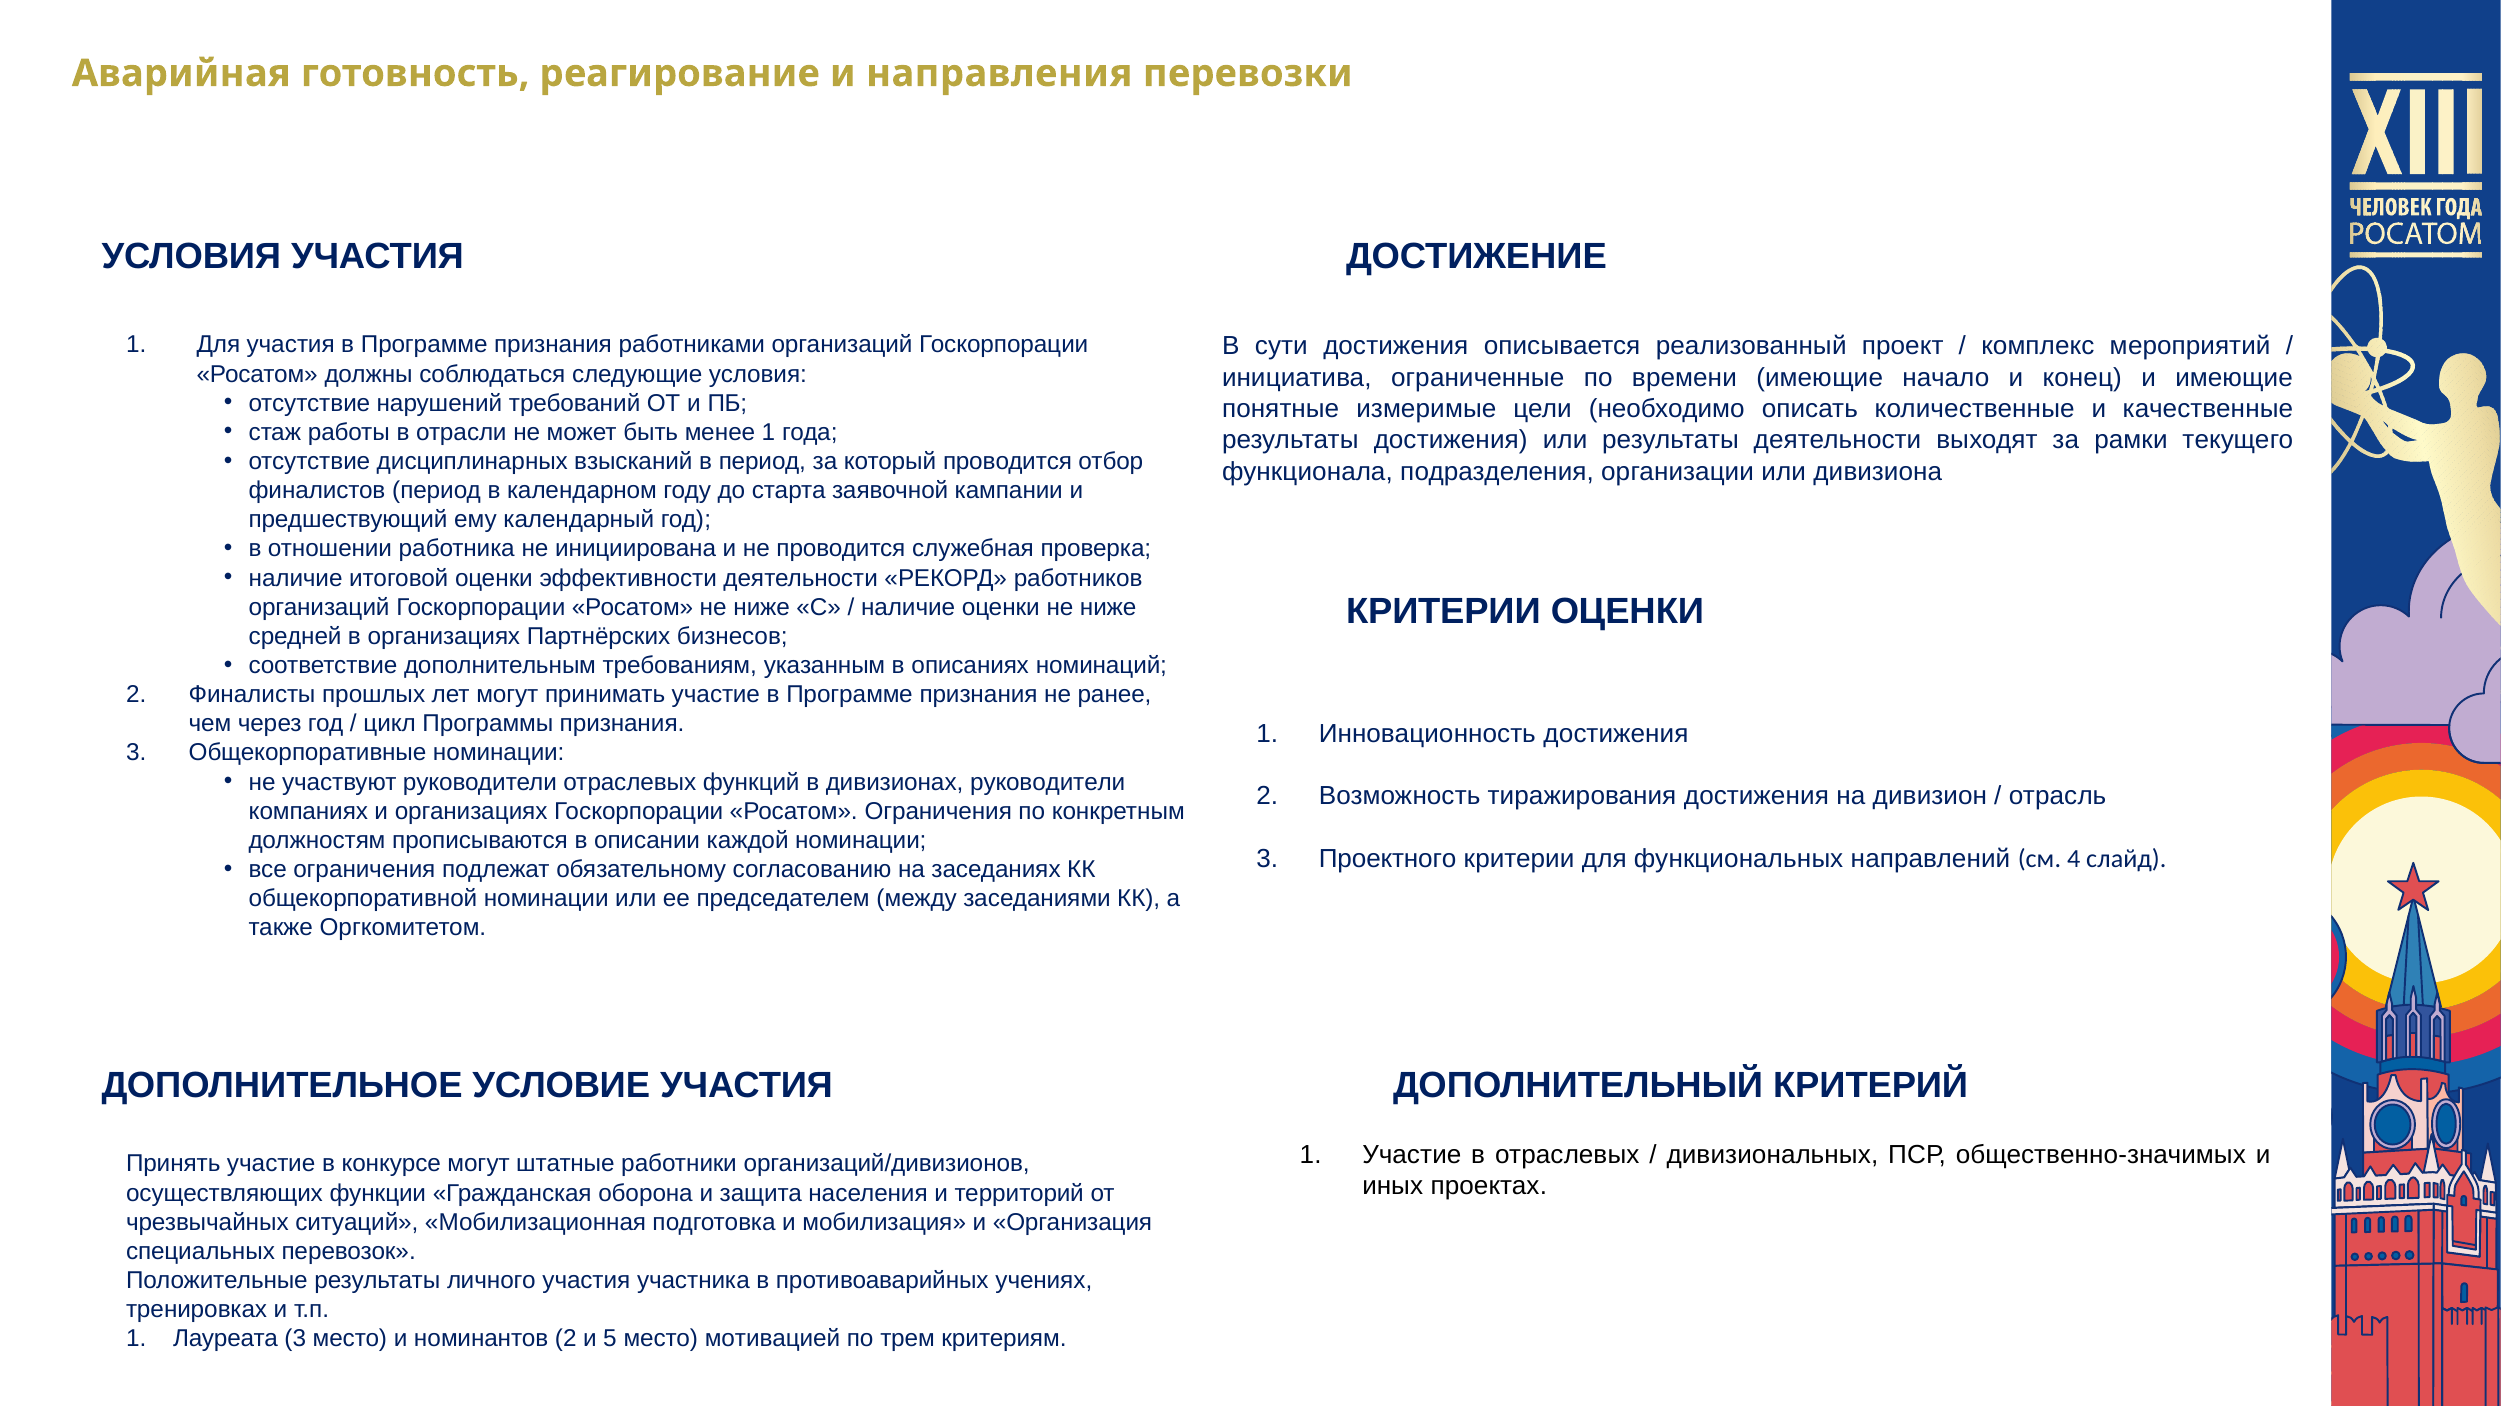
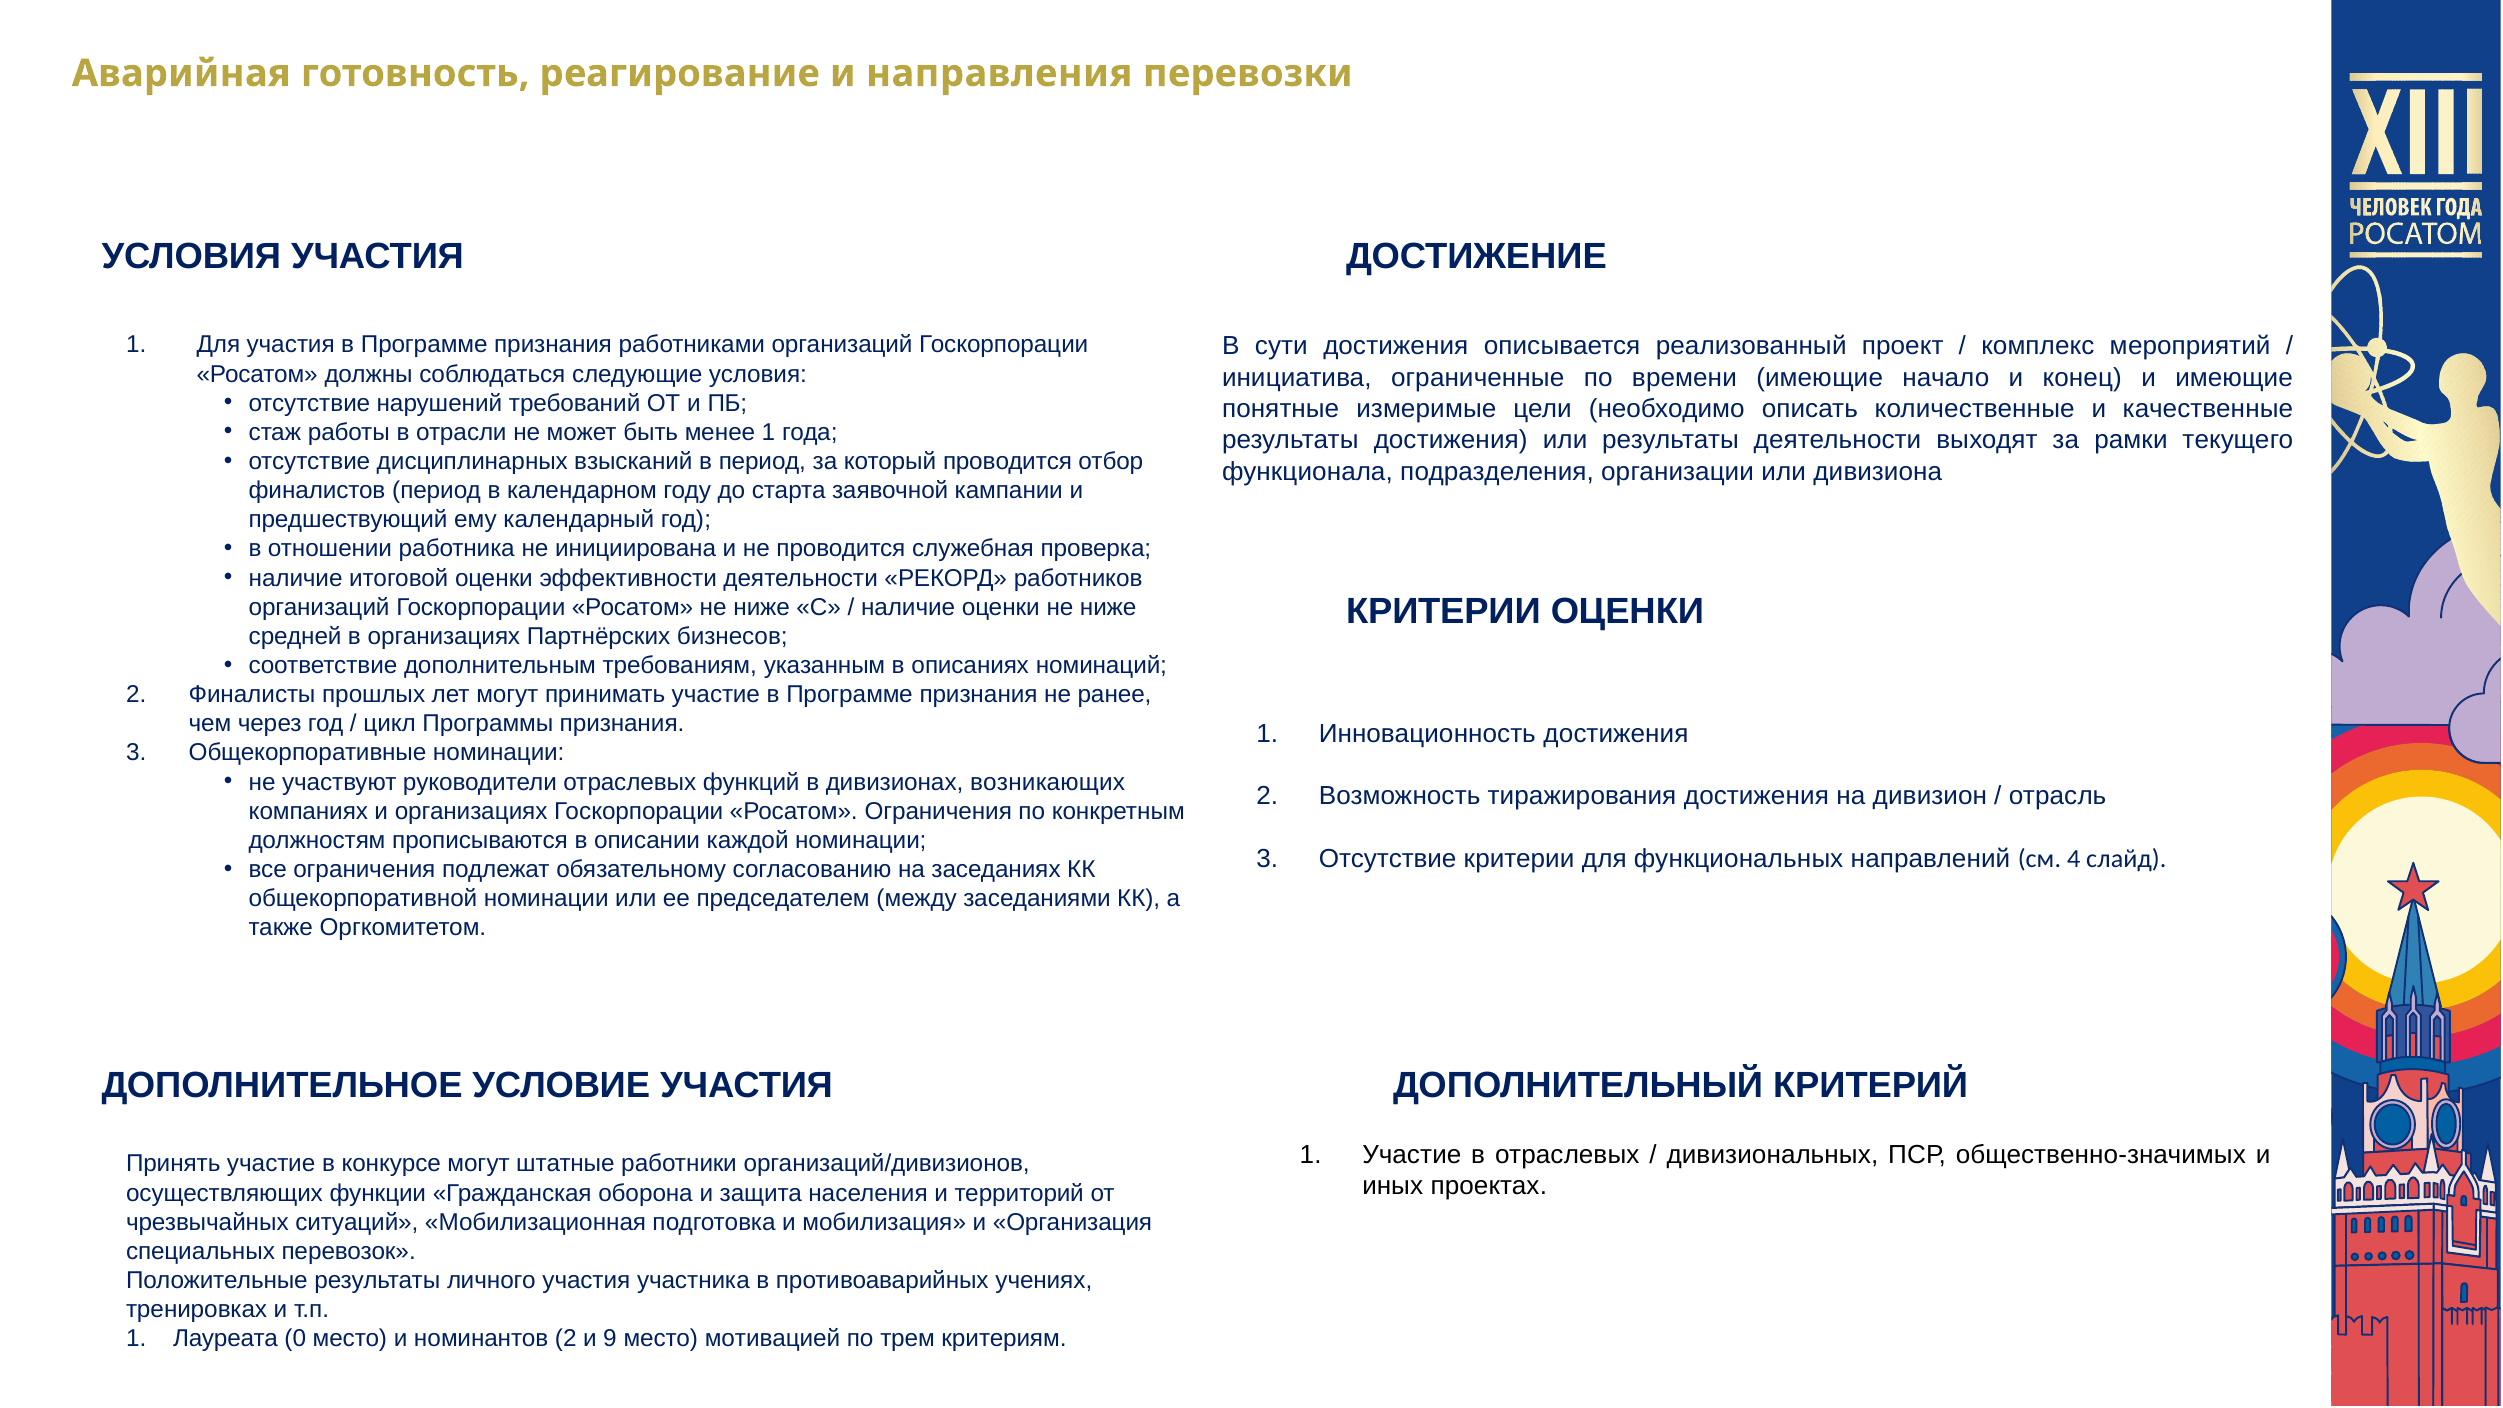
дивизионах руководители: руководители -> возникающих
3 Проектного: Проектного -> Отсутствие
Лауреата 3: 3 -> 0
5: 5 -> 9
